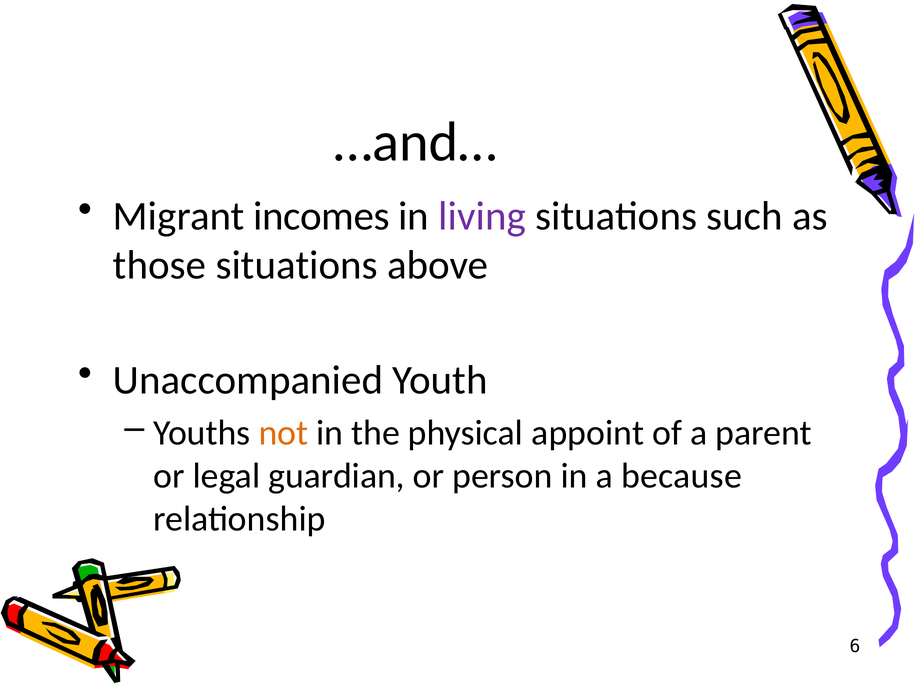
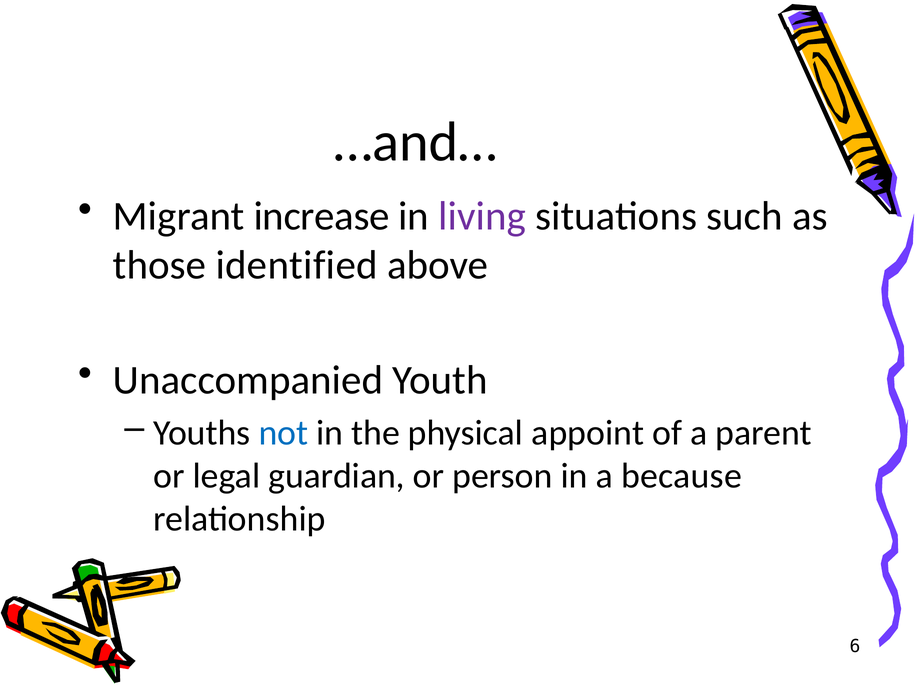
incomes: incomes -> increase
those situations: situations -> identified
not colour: orange -> blue
